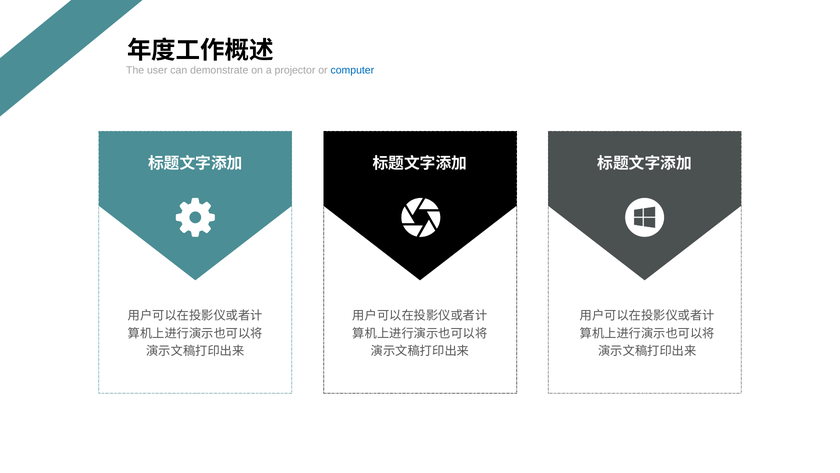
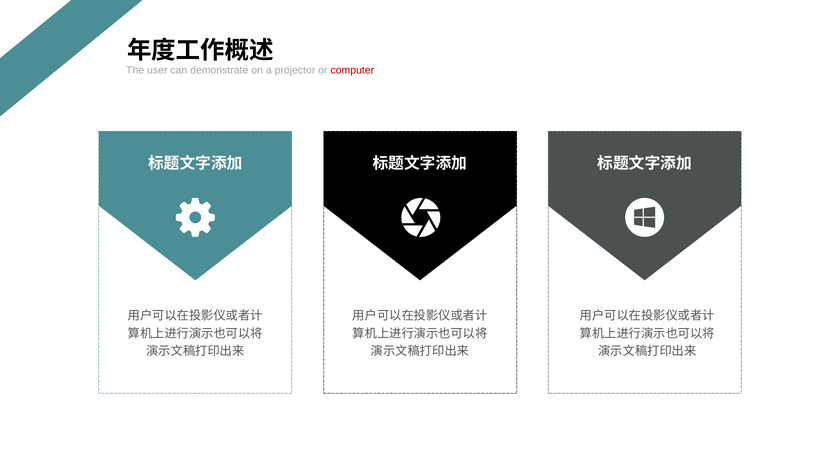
computer colour: blue -> red
